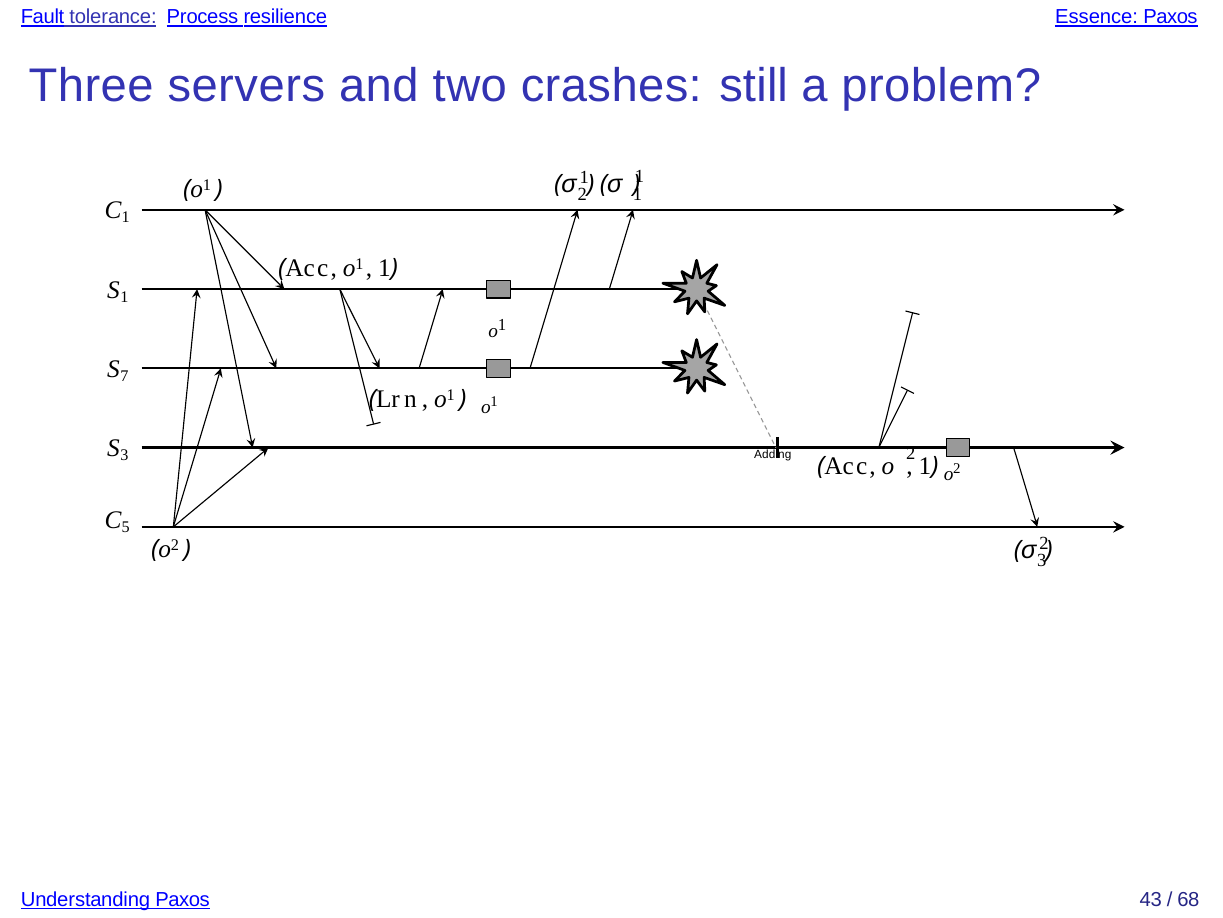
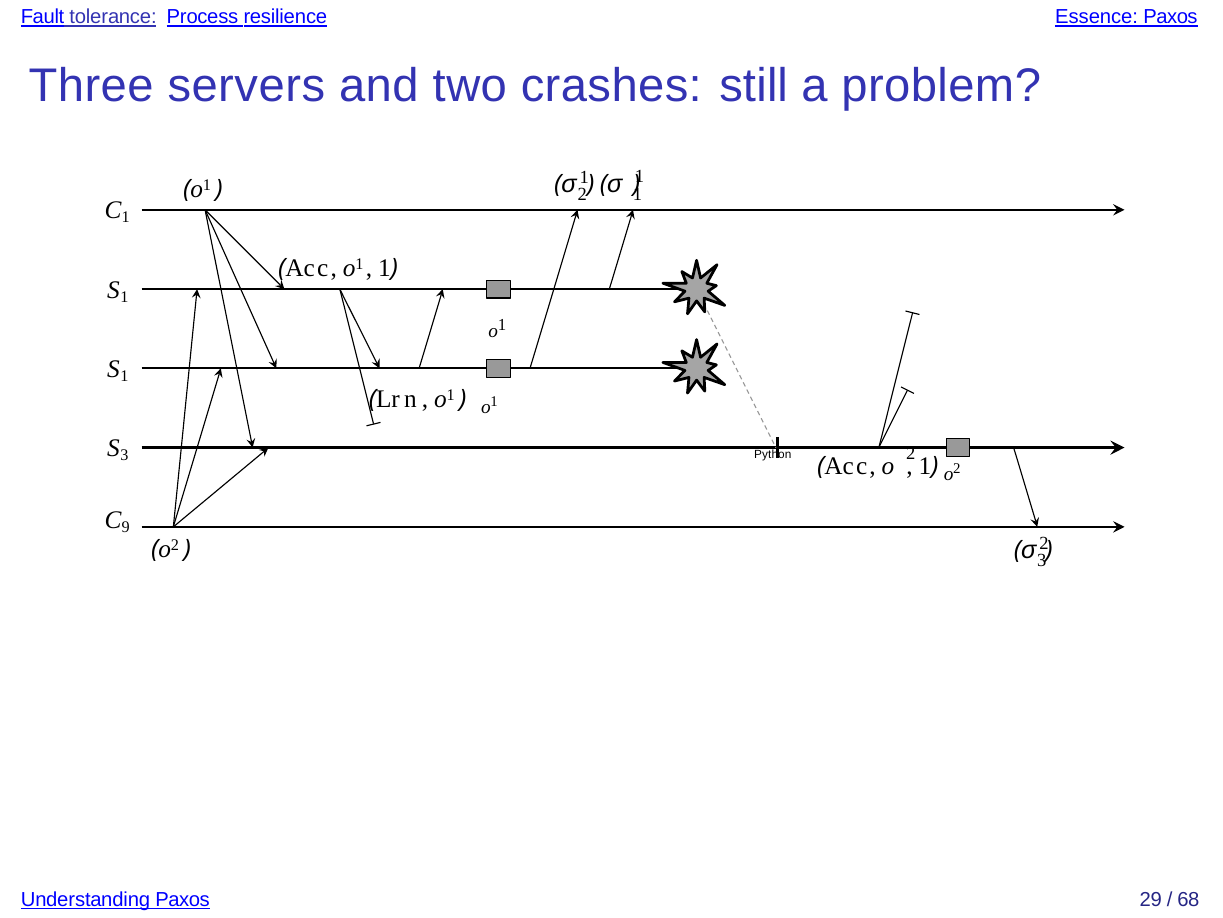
7 at (125, 376): 7 -> 1
Adding: Adding -> Python
5: 5 -> 9
43: 43 -> 29
